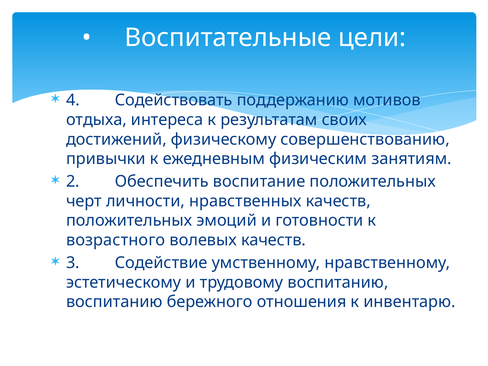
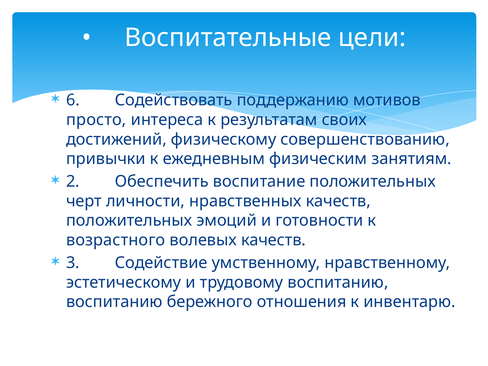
4: 4 -> 6
отдыха: отдыха -> просто
